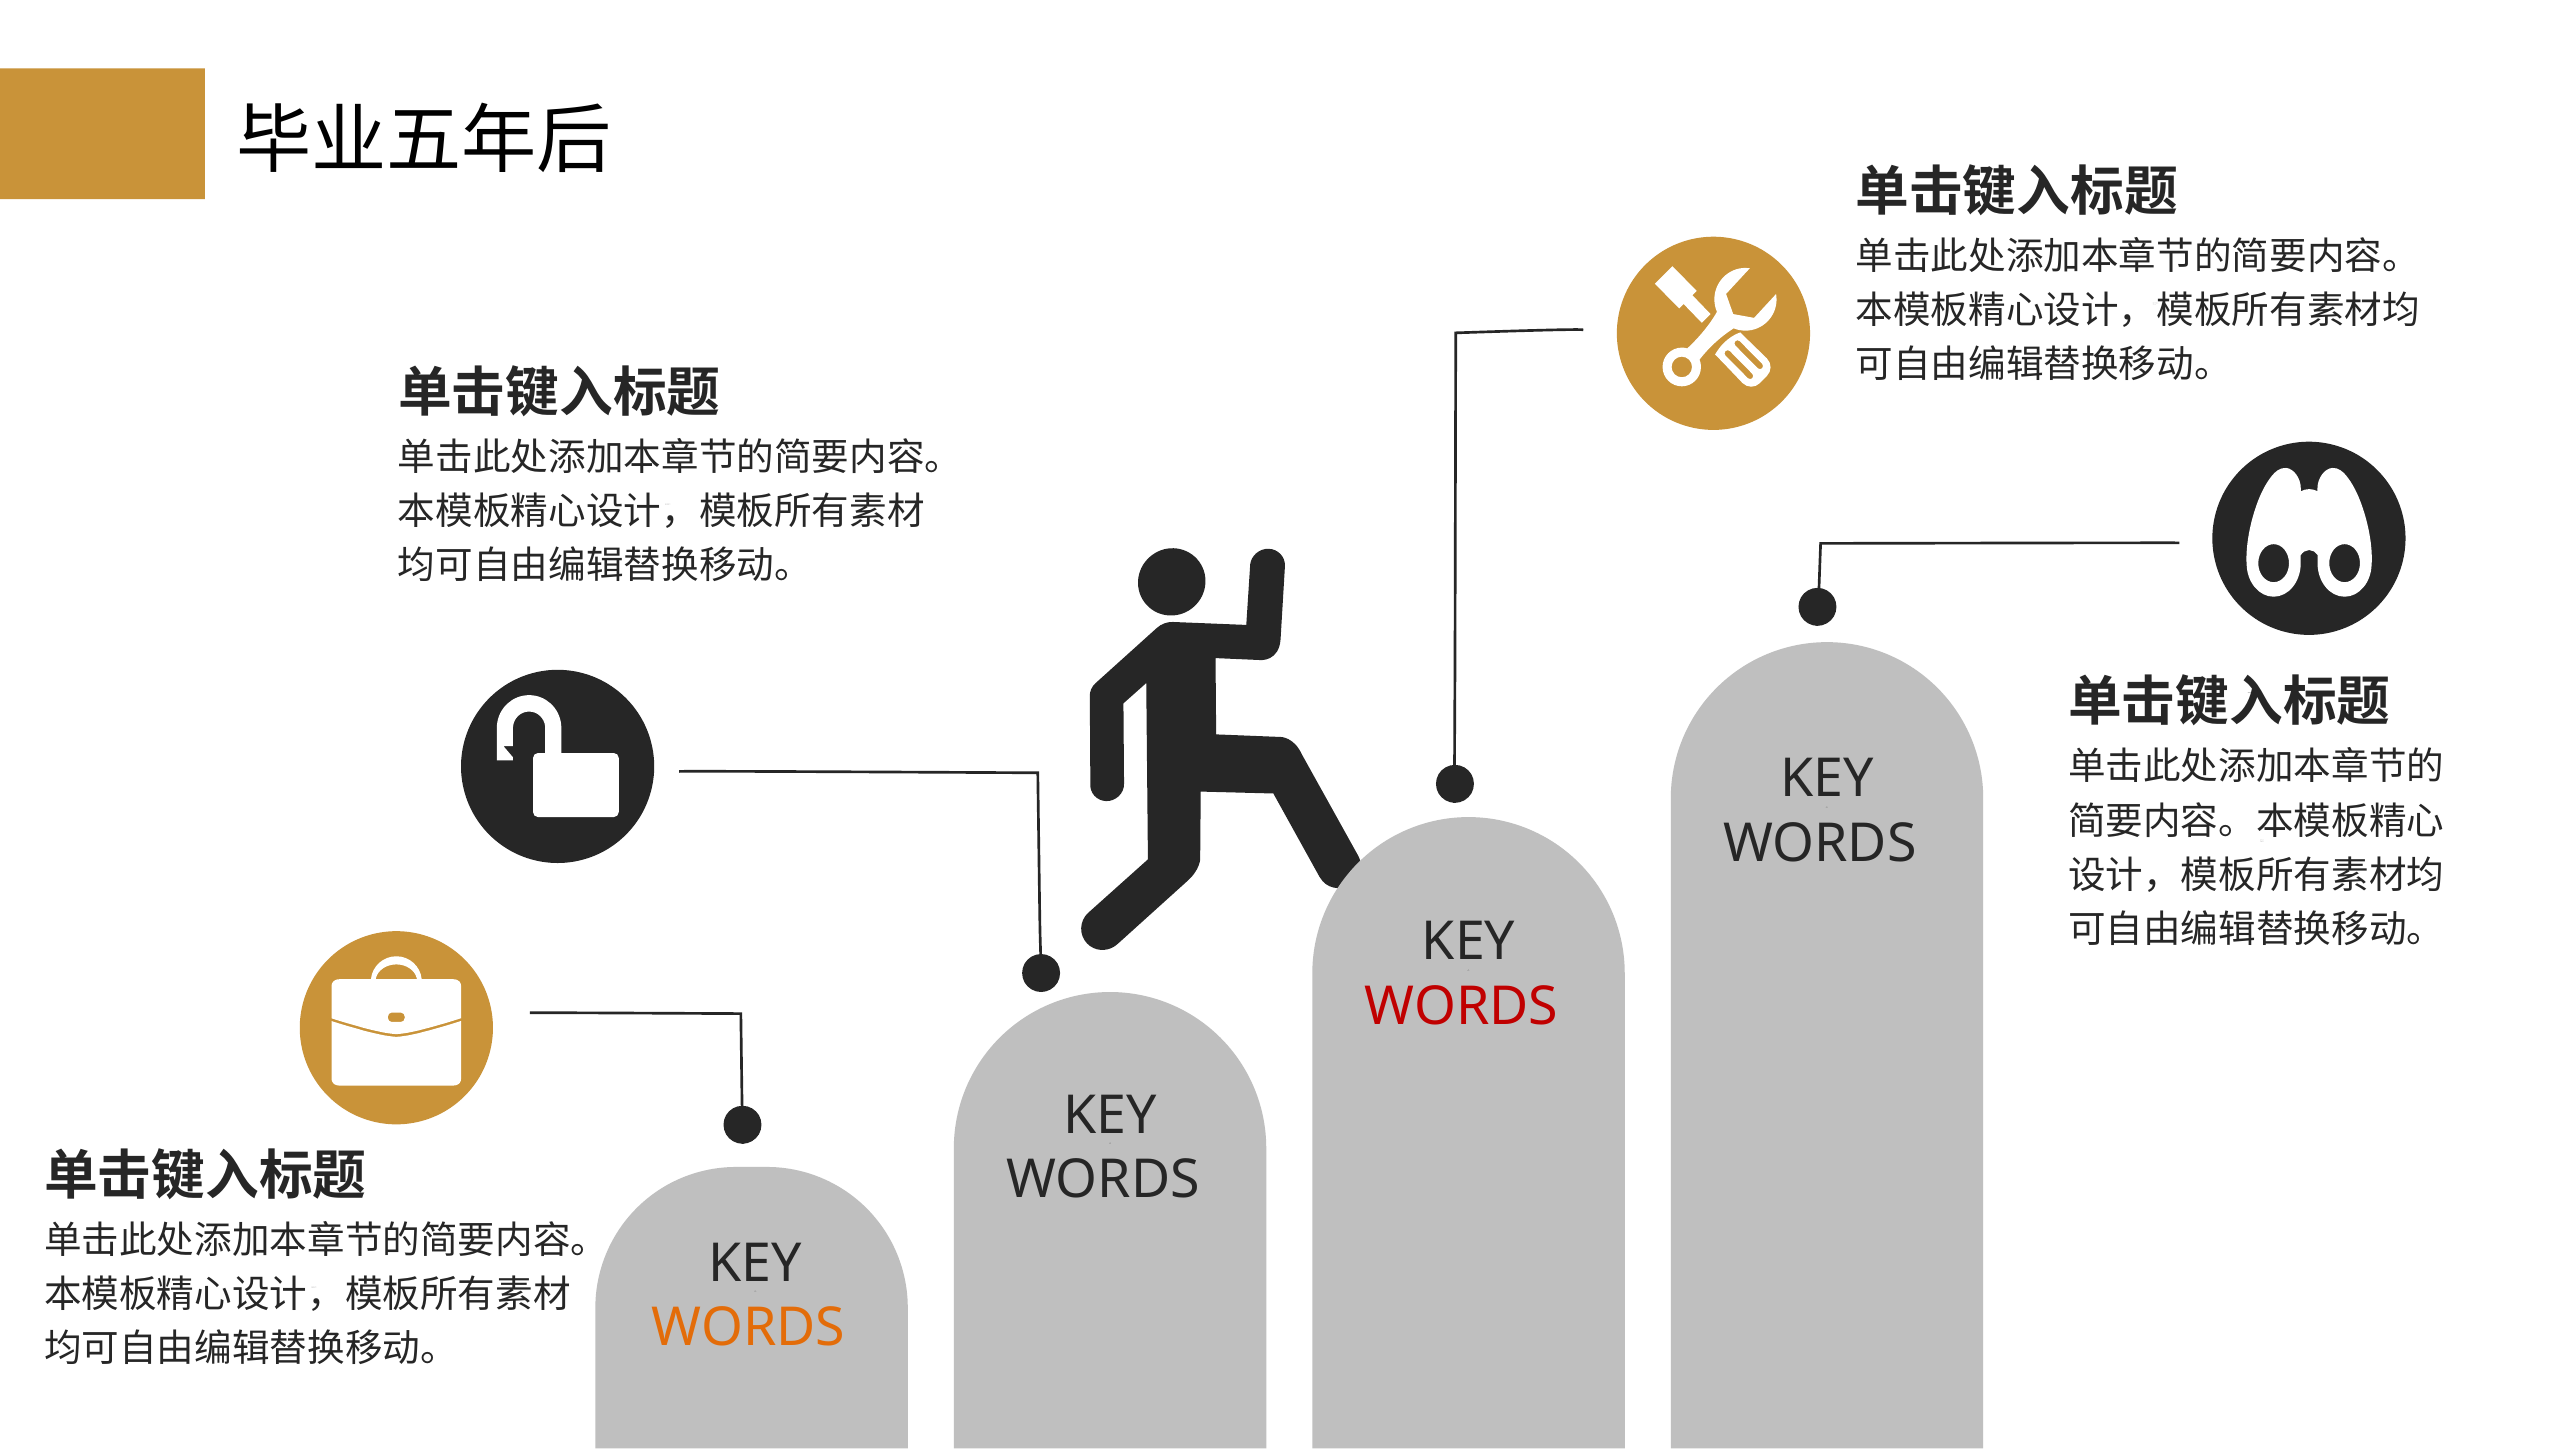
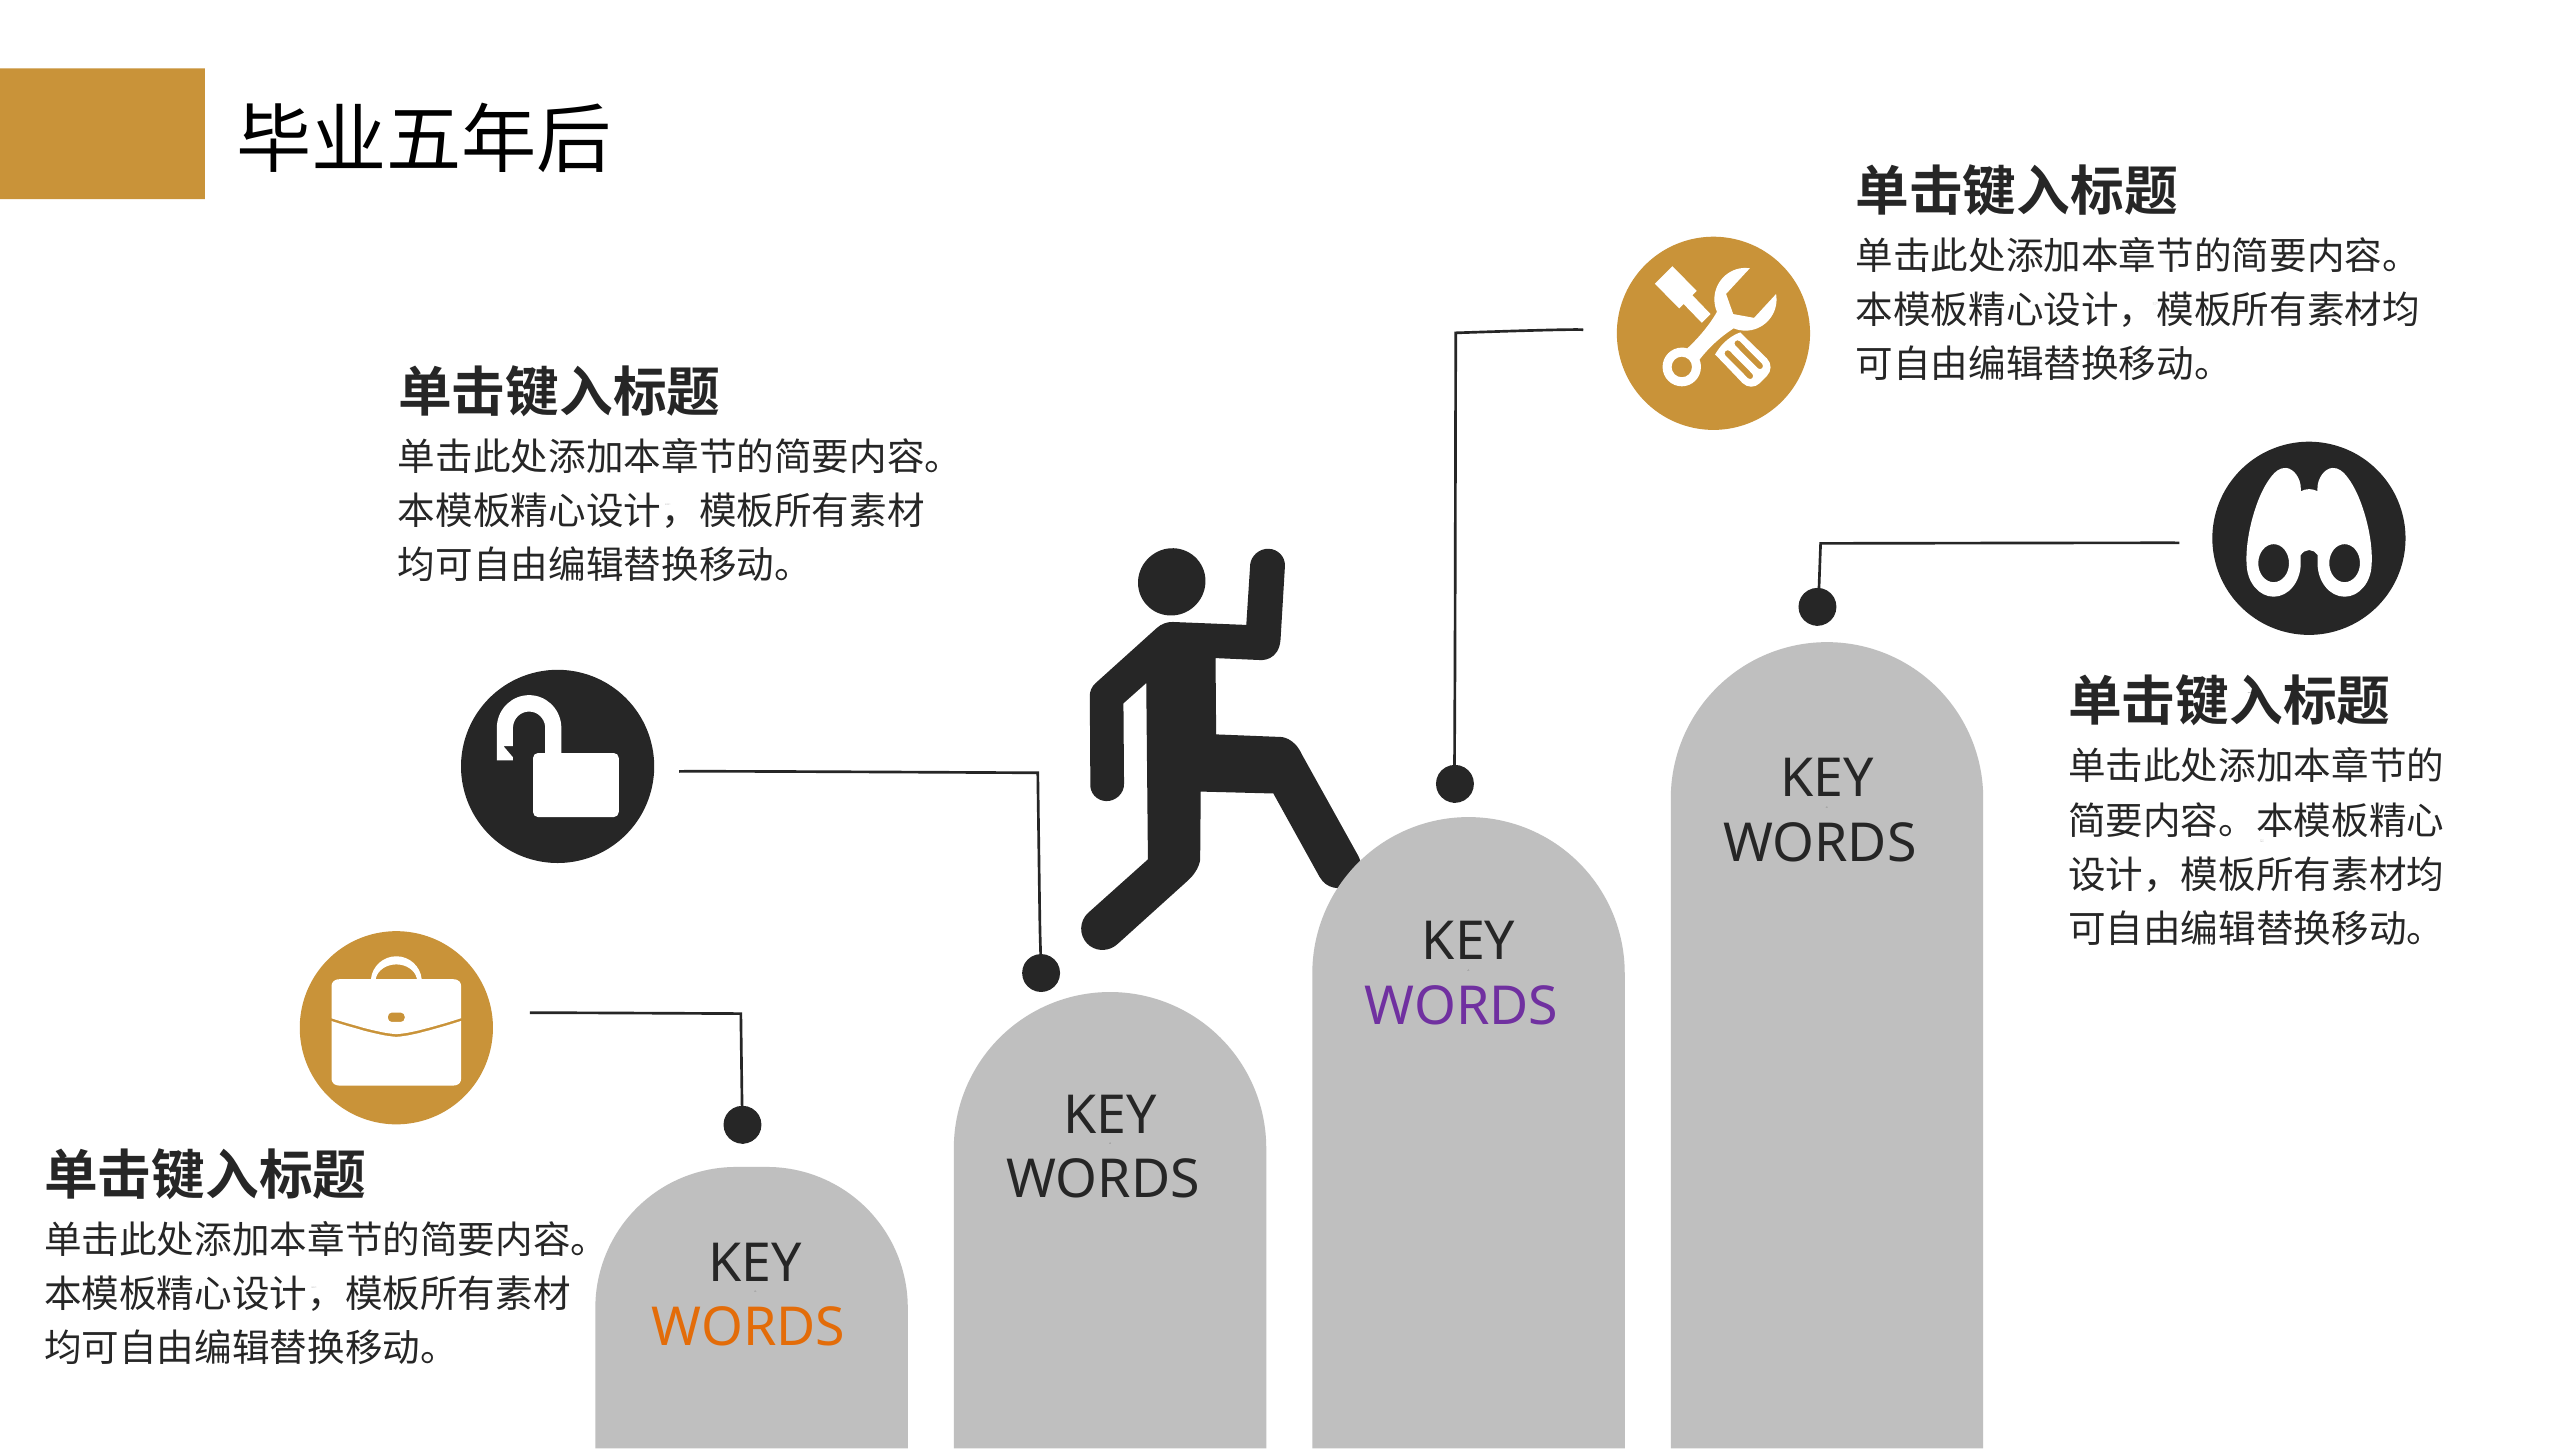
WORDS at (1462, 1007) colour: red -> purple
